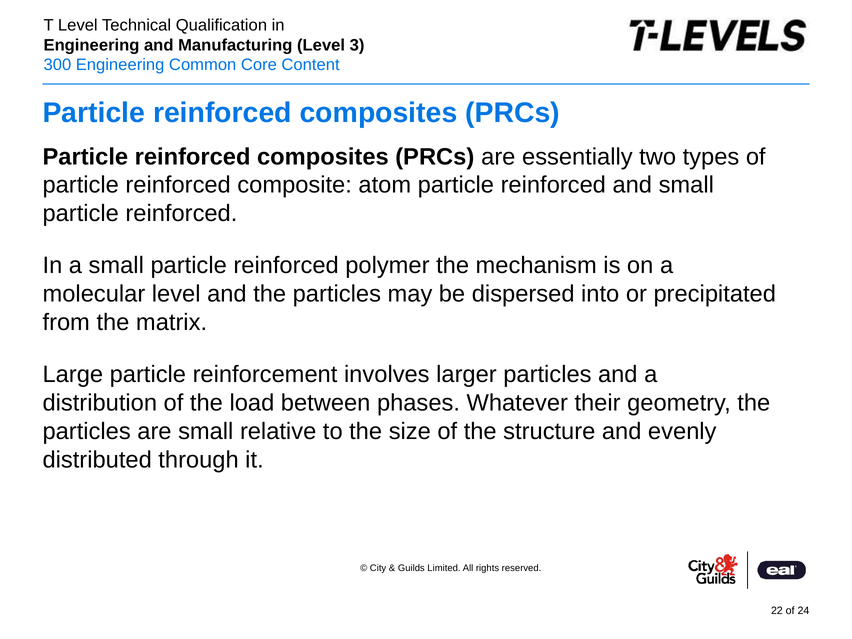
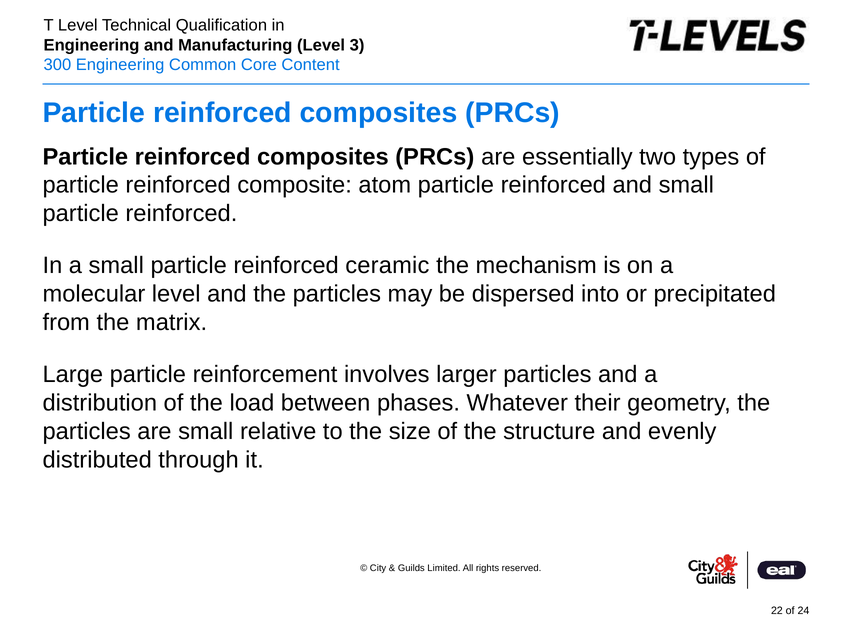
polymer: polymer -> ceramic
